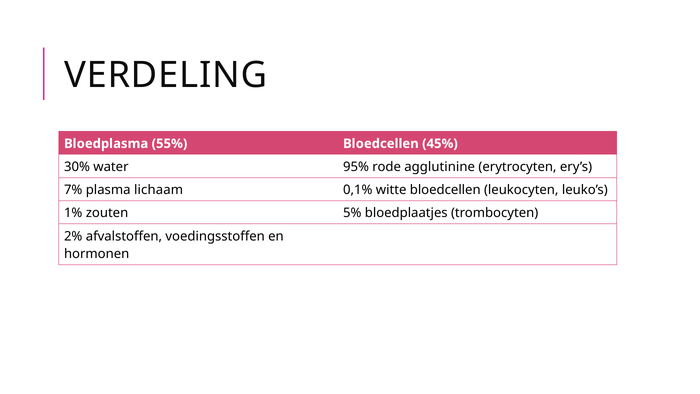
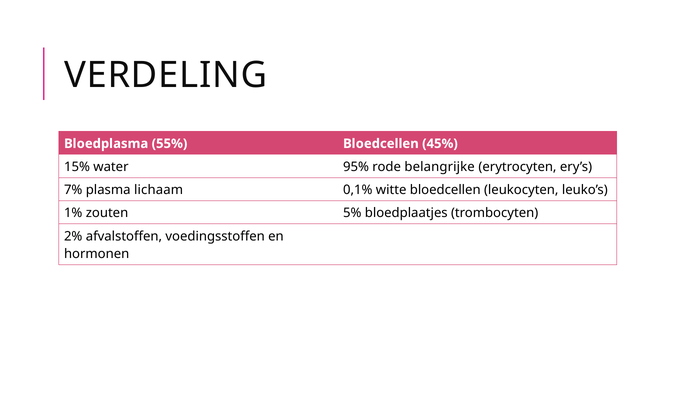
30%: 30% -> 15%
agglutinine: agglutinine -> belangrijke
